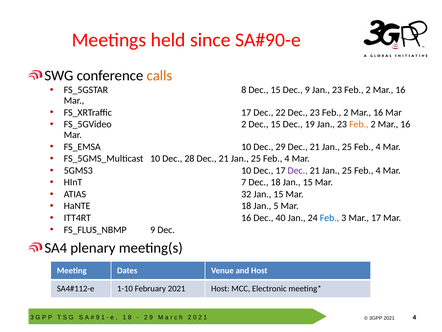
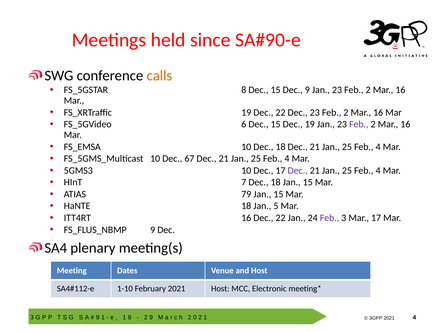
FS_XRTraffic 17: 17 -> 19
FS_5GVideo 2: 2 -> 6
Feb at (359, 124) colour: orange -> purple
10 Dec 29: 29 -> 18
28: 28 -> 67
32: 32 -> 79
16 Dec 40: 40 -> 22
Feb at (330, 218) colour: blue -> purple
